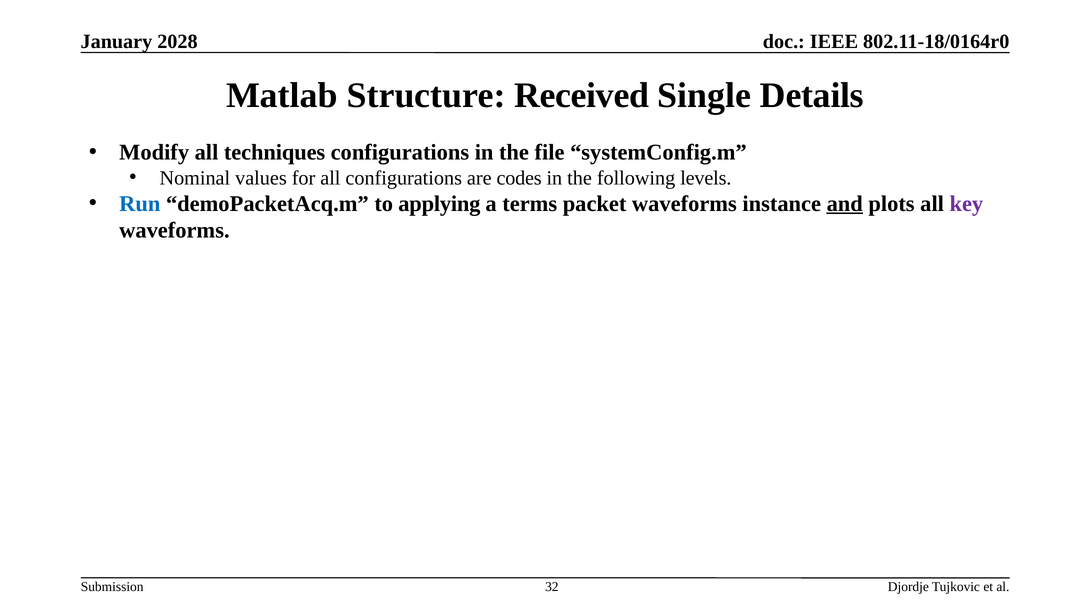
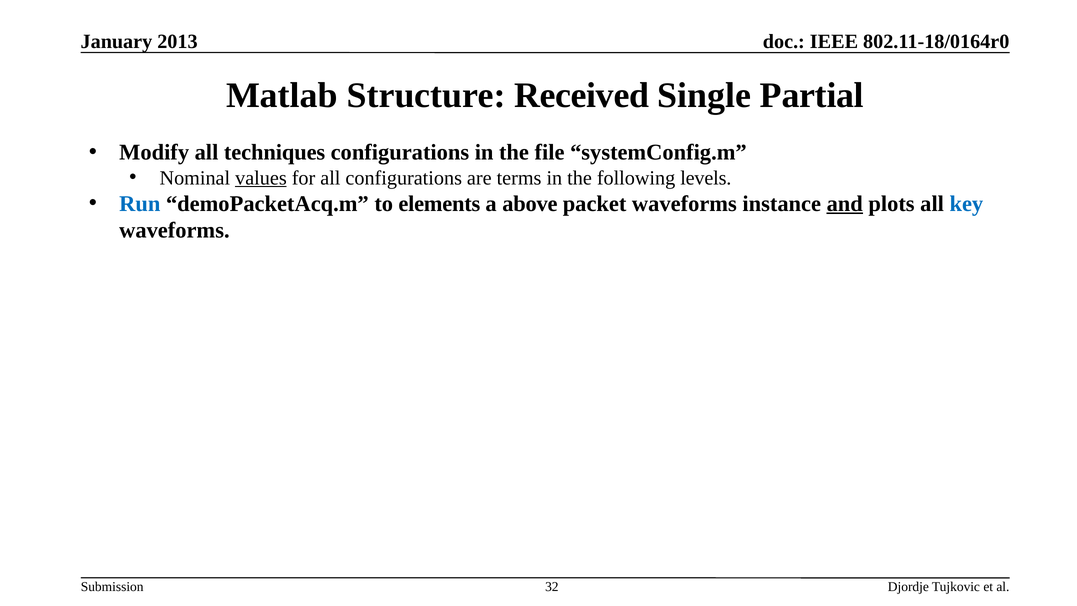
2028: 2028 -> 2013
Details: Details -> Partial
values underline: none -> present
codes: codes -> terms
applying: applying -> elements
terms: terms -> above
key colour: purple -> blue
